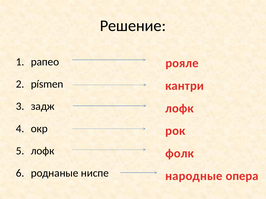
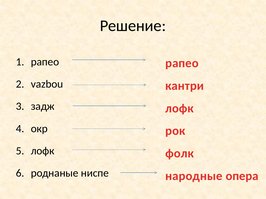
рояле at (182, 63): рояле -> рапео
písmen: písmen -> vazbou
